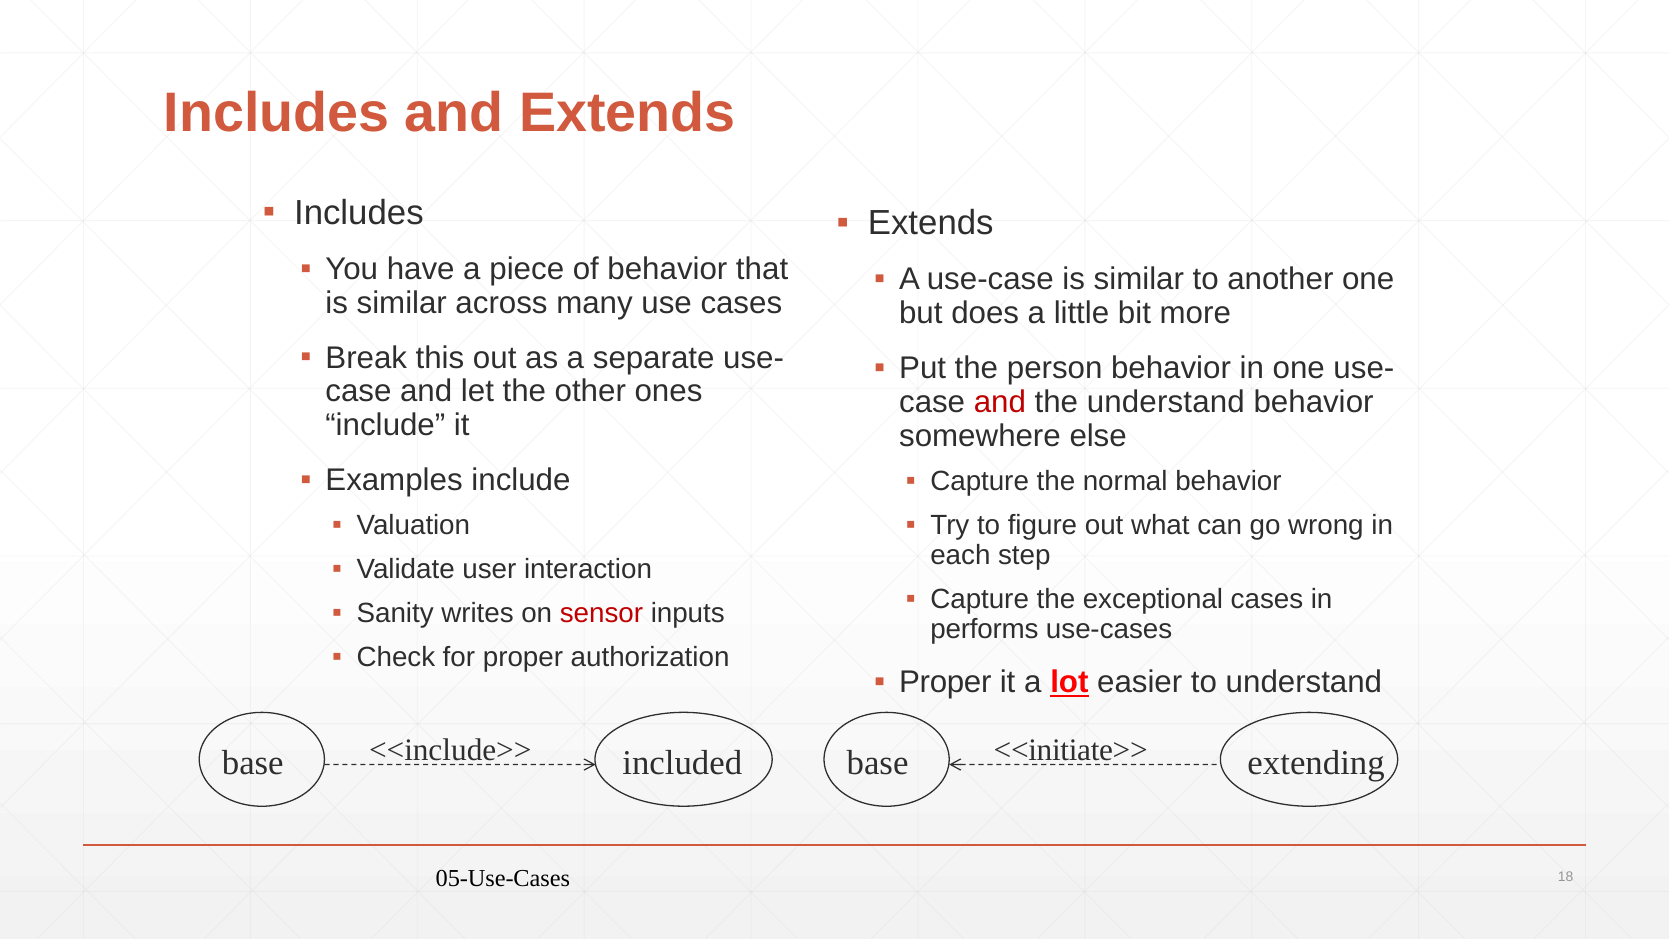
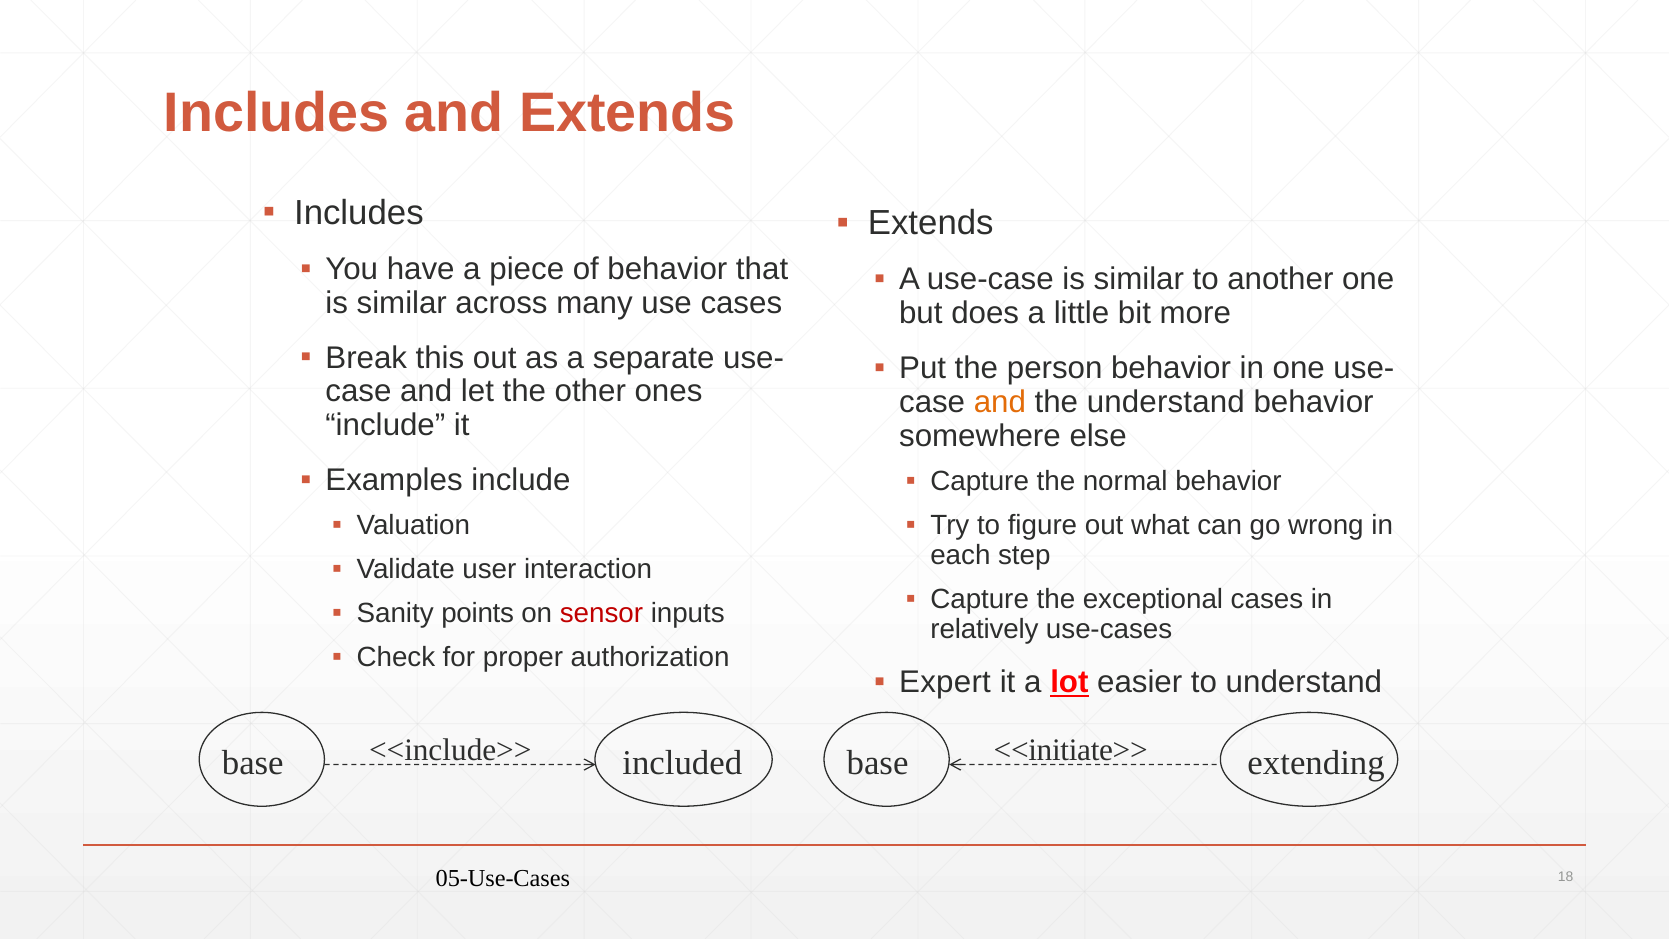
and at (1000, 402) colour: red -> orange
writes: writes -> points
performs: performs -> relatively
Proper at (945, 682): Proper -> Expert
